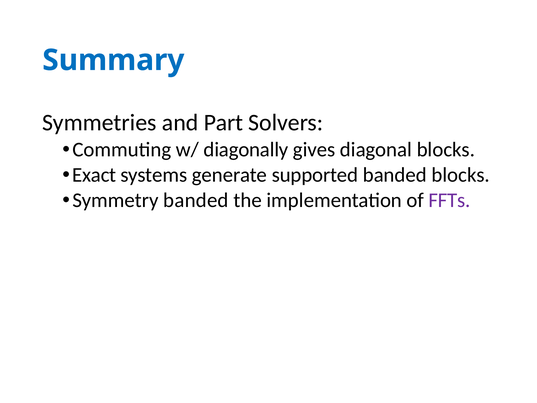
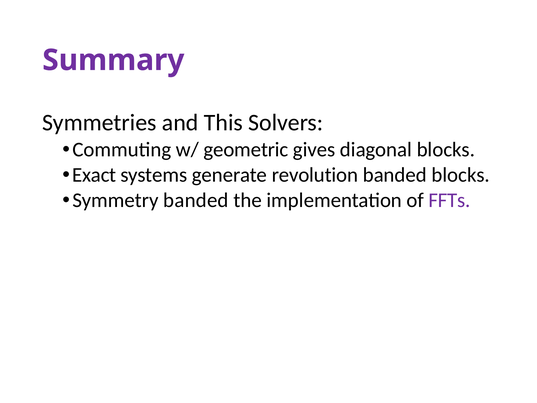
Summary colour: blue -> purple
Part: Part -> This
diagonally: diagonally -> geometric
supported: supported -> revolution
